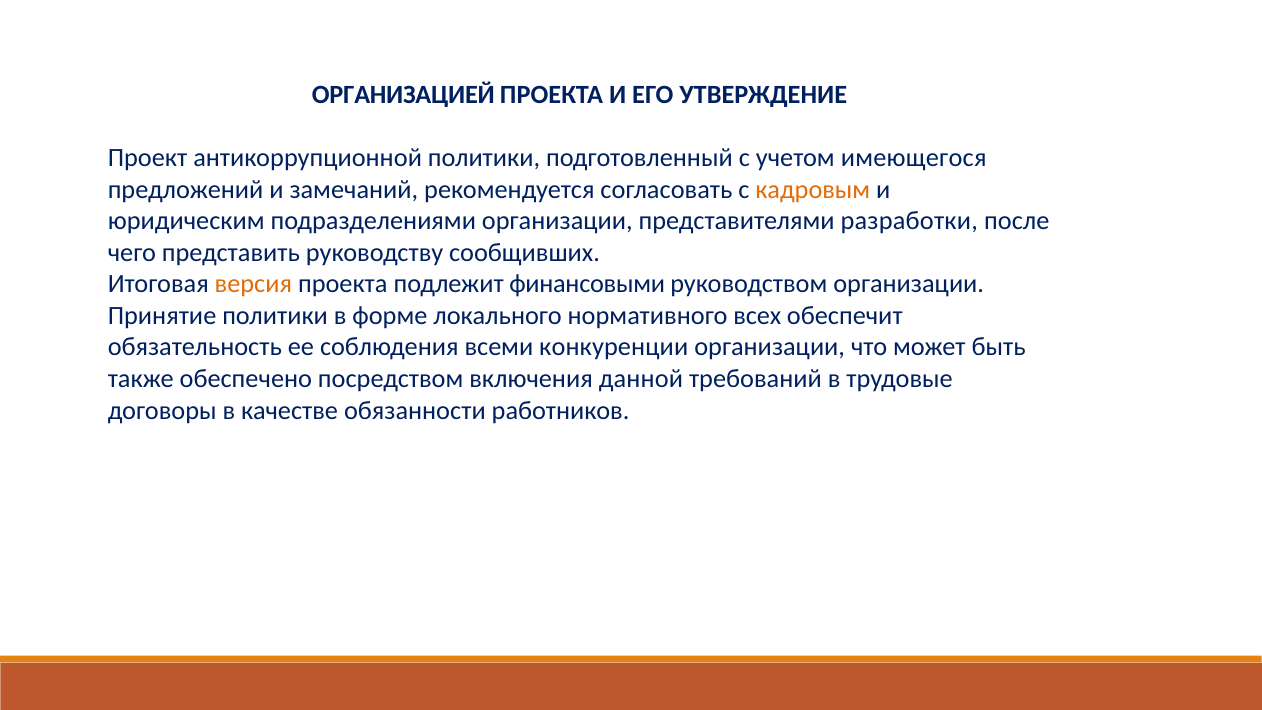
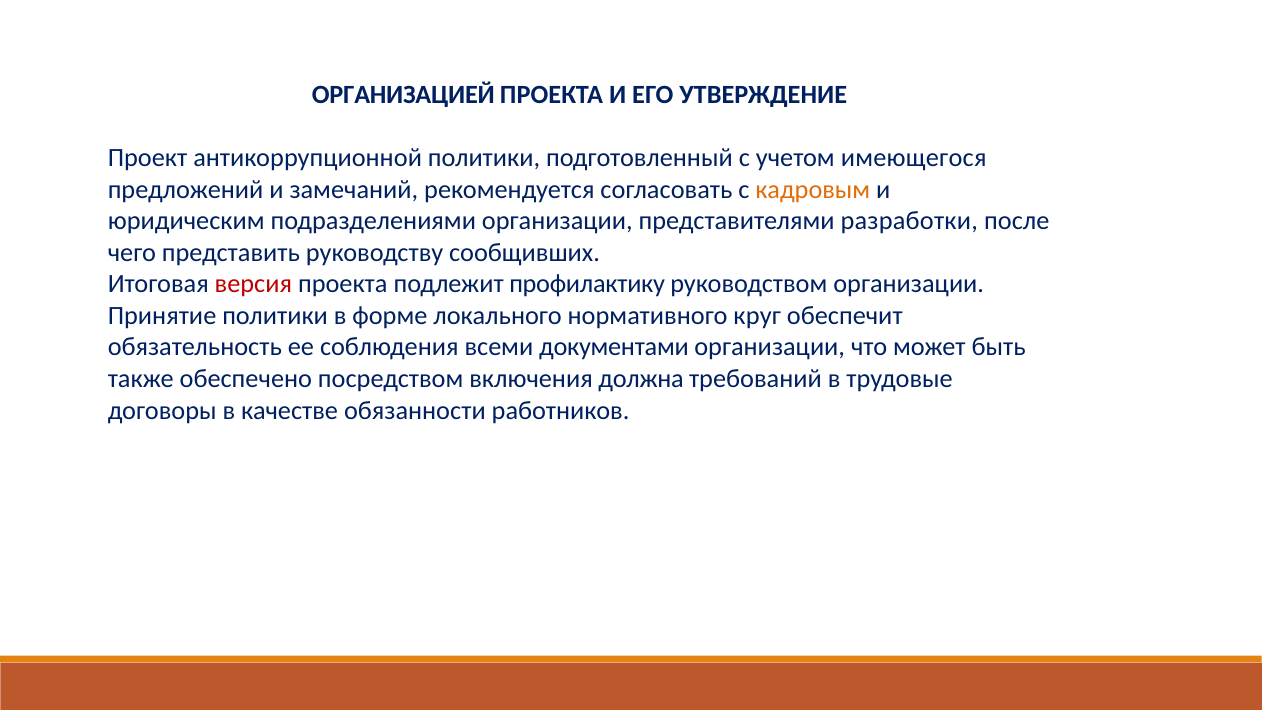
версия colour: orange -> red
финансовыми: финансовыми -> профилактику
всех: всех -> круг
конкуренции: конкуренции -> документами
данной: данной -> должна
